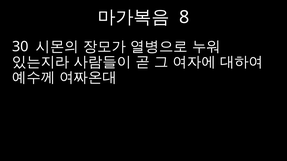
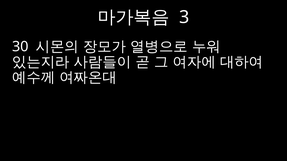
8: 8 -> 3
